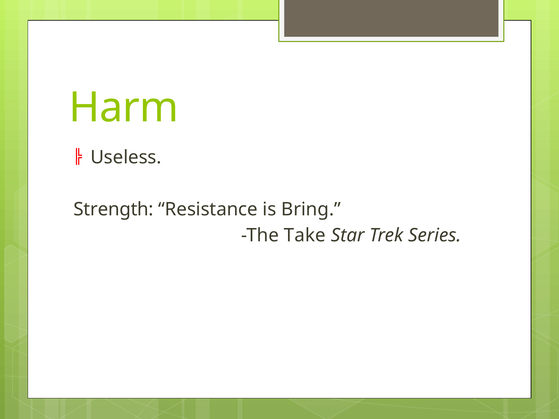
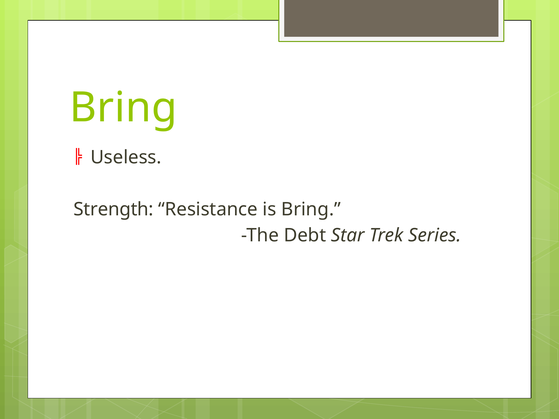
Harm at (124, 108): Harm -> Bring
Take: Take -> Debt
